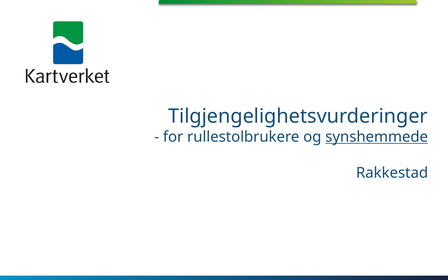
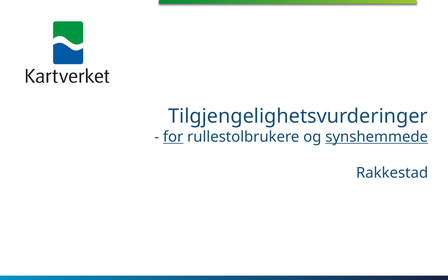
for underline: none -> present
